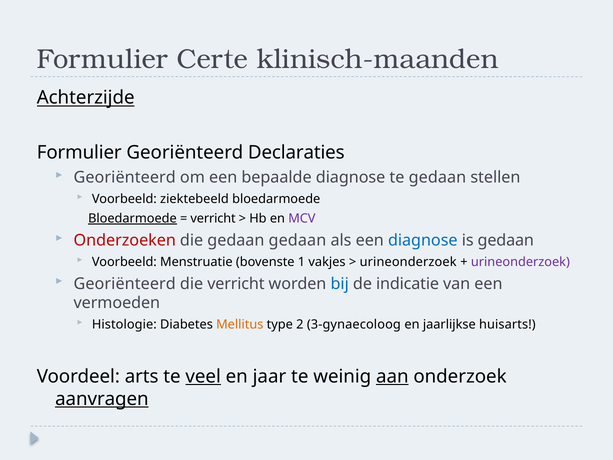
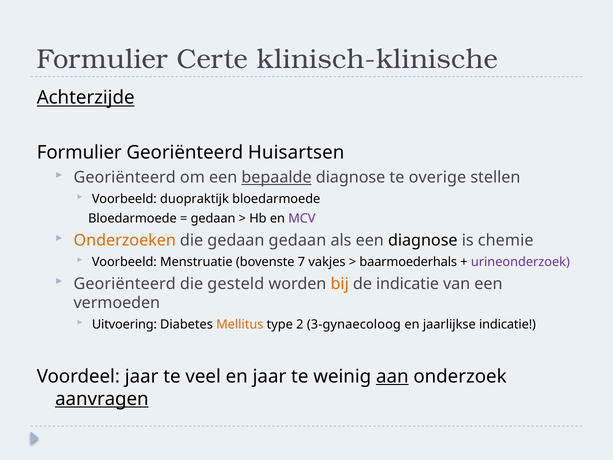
klinisch-maanden: klinisch-maanden -> klinisch-klinische
Declaraties: Declaraties -> Huisartsen
bepaalde underline: none -> present
te gedaan: gedaan -> overige
ziektebeeld: ziektebeeld -> duopraktijk
Bloedarmoede at (132, 218) underline: present -> none
verricht at (213, 218): verricht -> gedaan
Onderzoeken colour: red -> orange
diagnose at (423, 240) colour: blue -> black
is gedaan: gedaan -> chemie
1: 1 -> 7
urineonderzoek at (408, 262): urineonderzoek -> baarmoederhals
die verricht: verricht -> gesteld
bij colour: blue -> orange
Histologie: Histologie -> Uitvoering
jaarlijkse huisarts: huisarts -> indicatie
Voordeel arts: arts -> jaar
veel underline: present -> none
